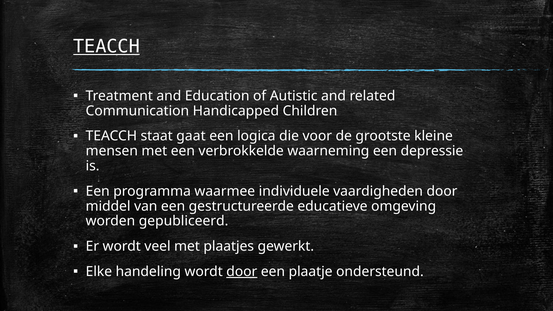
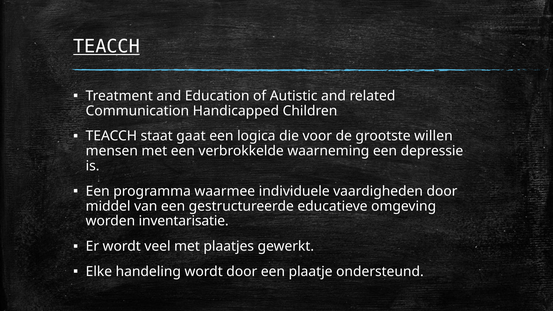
kleine: kleine -> willen
gepubliceerd: gepubliceerd -> inventarisatie
door at (242, 272) underline: present -> none
